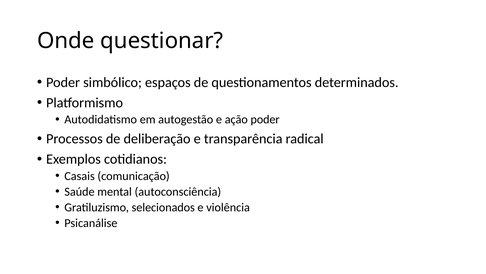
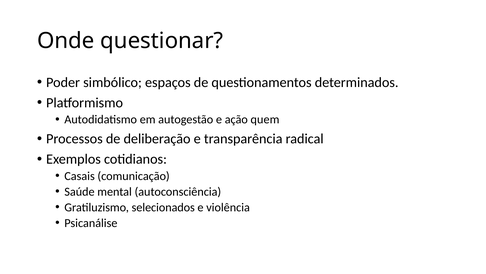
ação poder: poder -> quem
